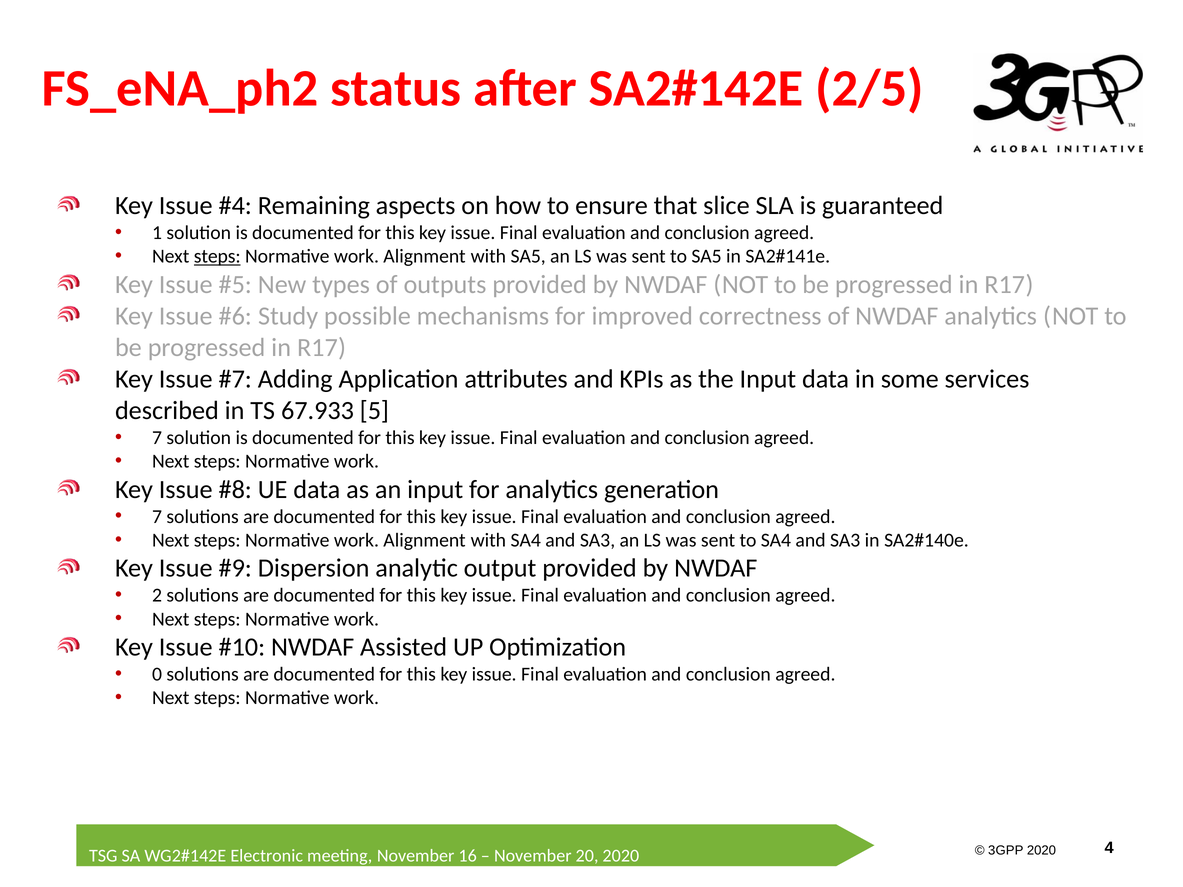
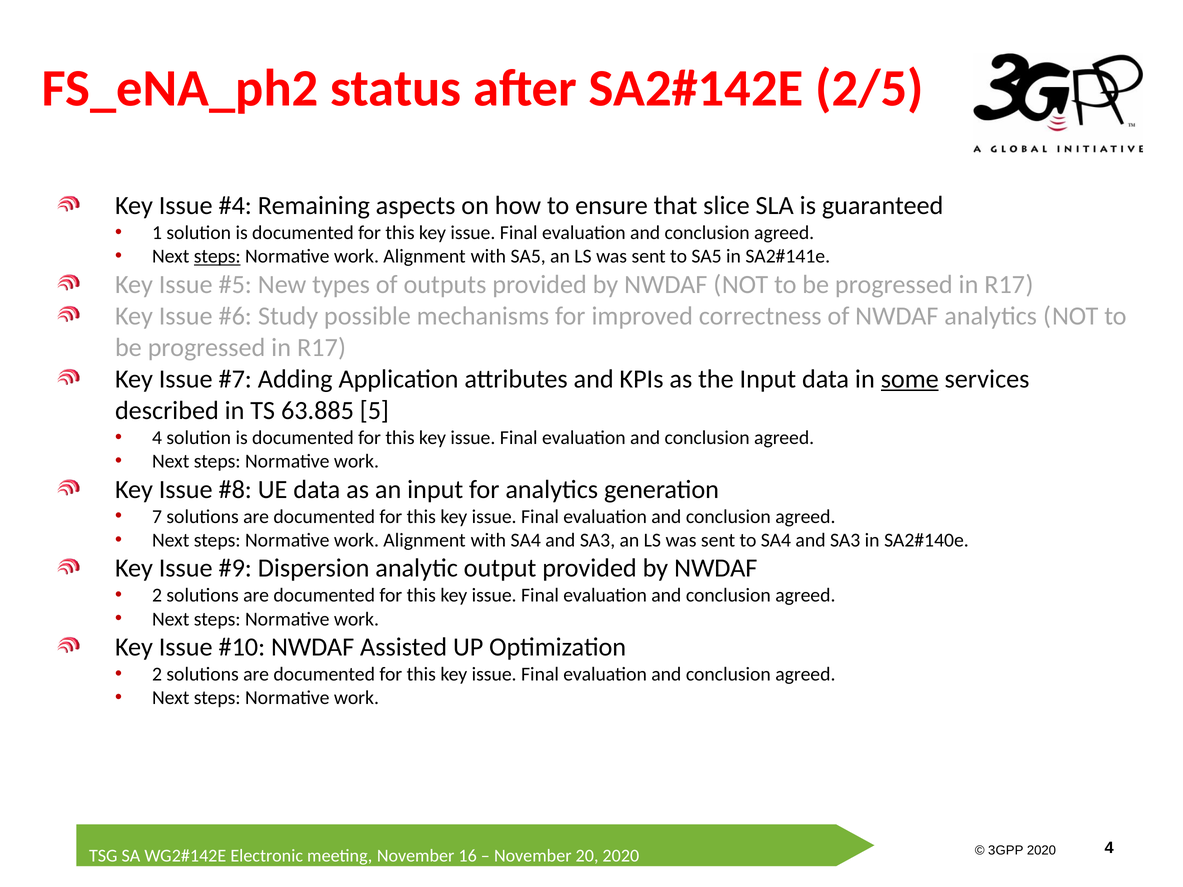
some underline: none -> present
67.933: 67.933 -> 63.885
7 at (157, 438): 7 -> 4
0 at (157, 674): 0 -> 2
